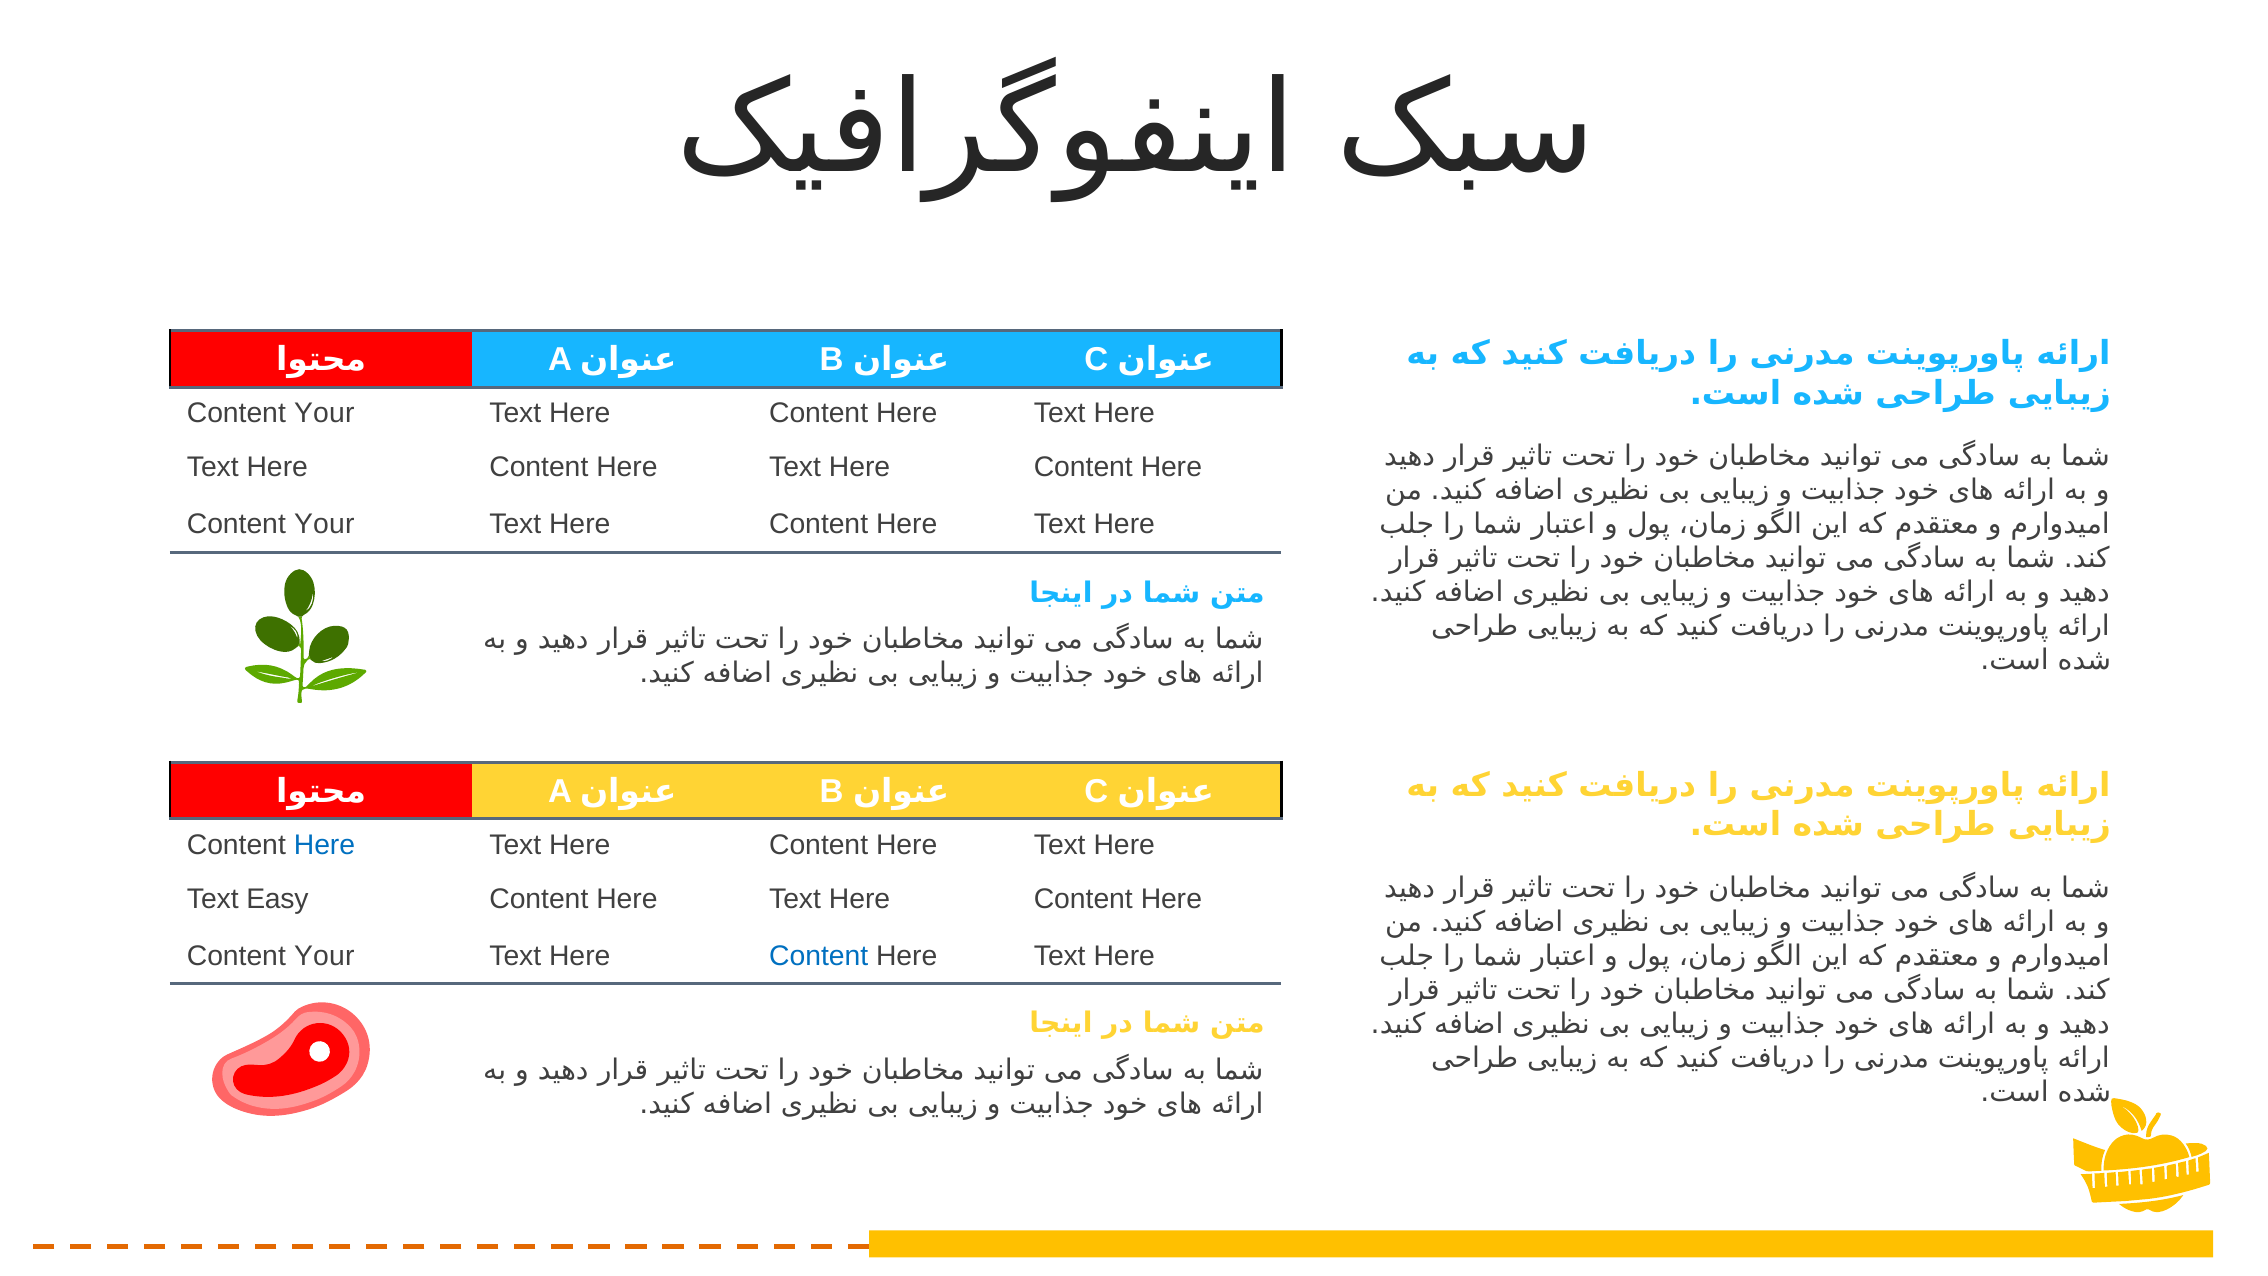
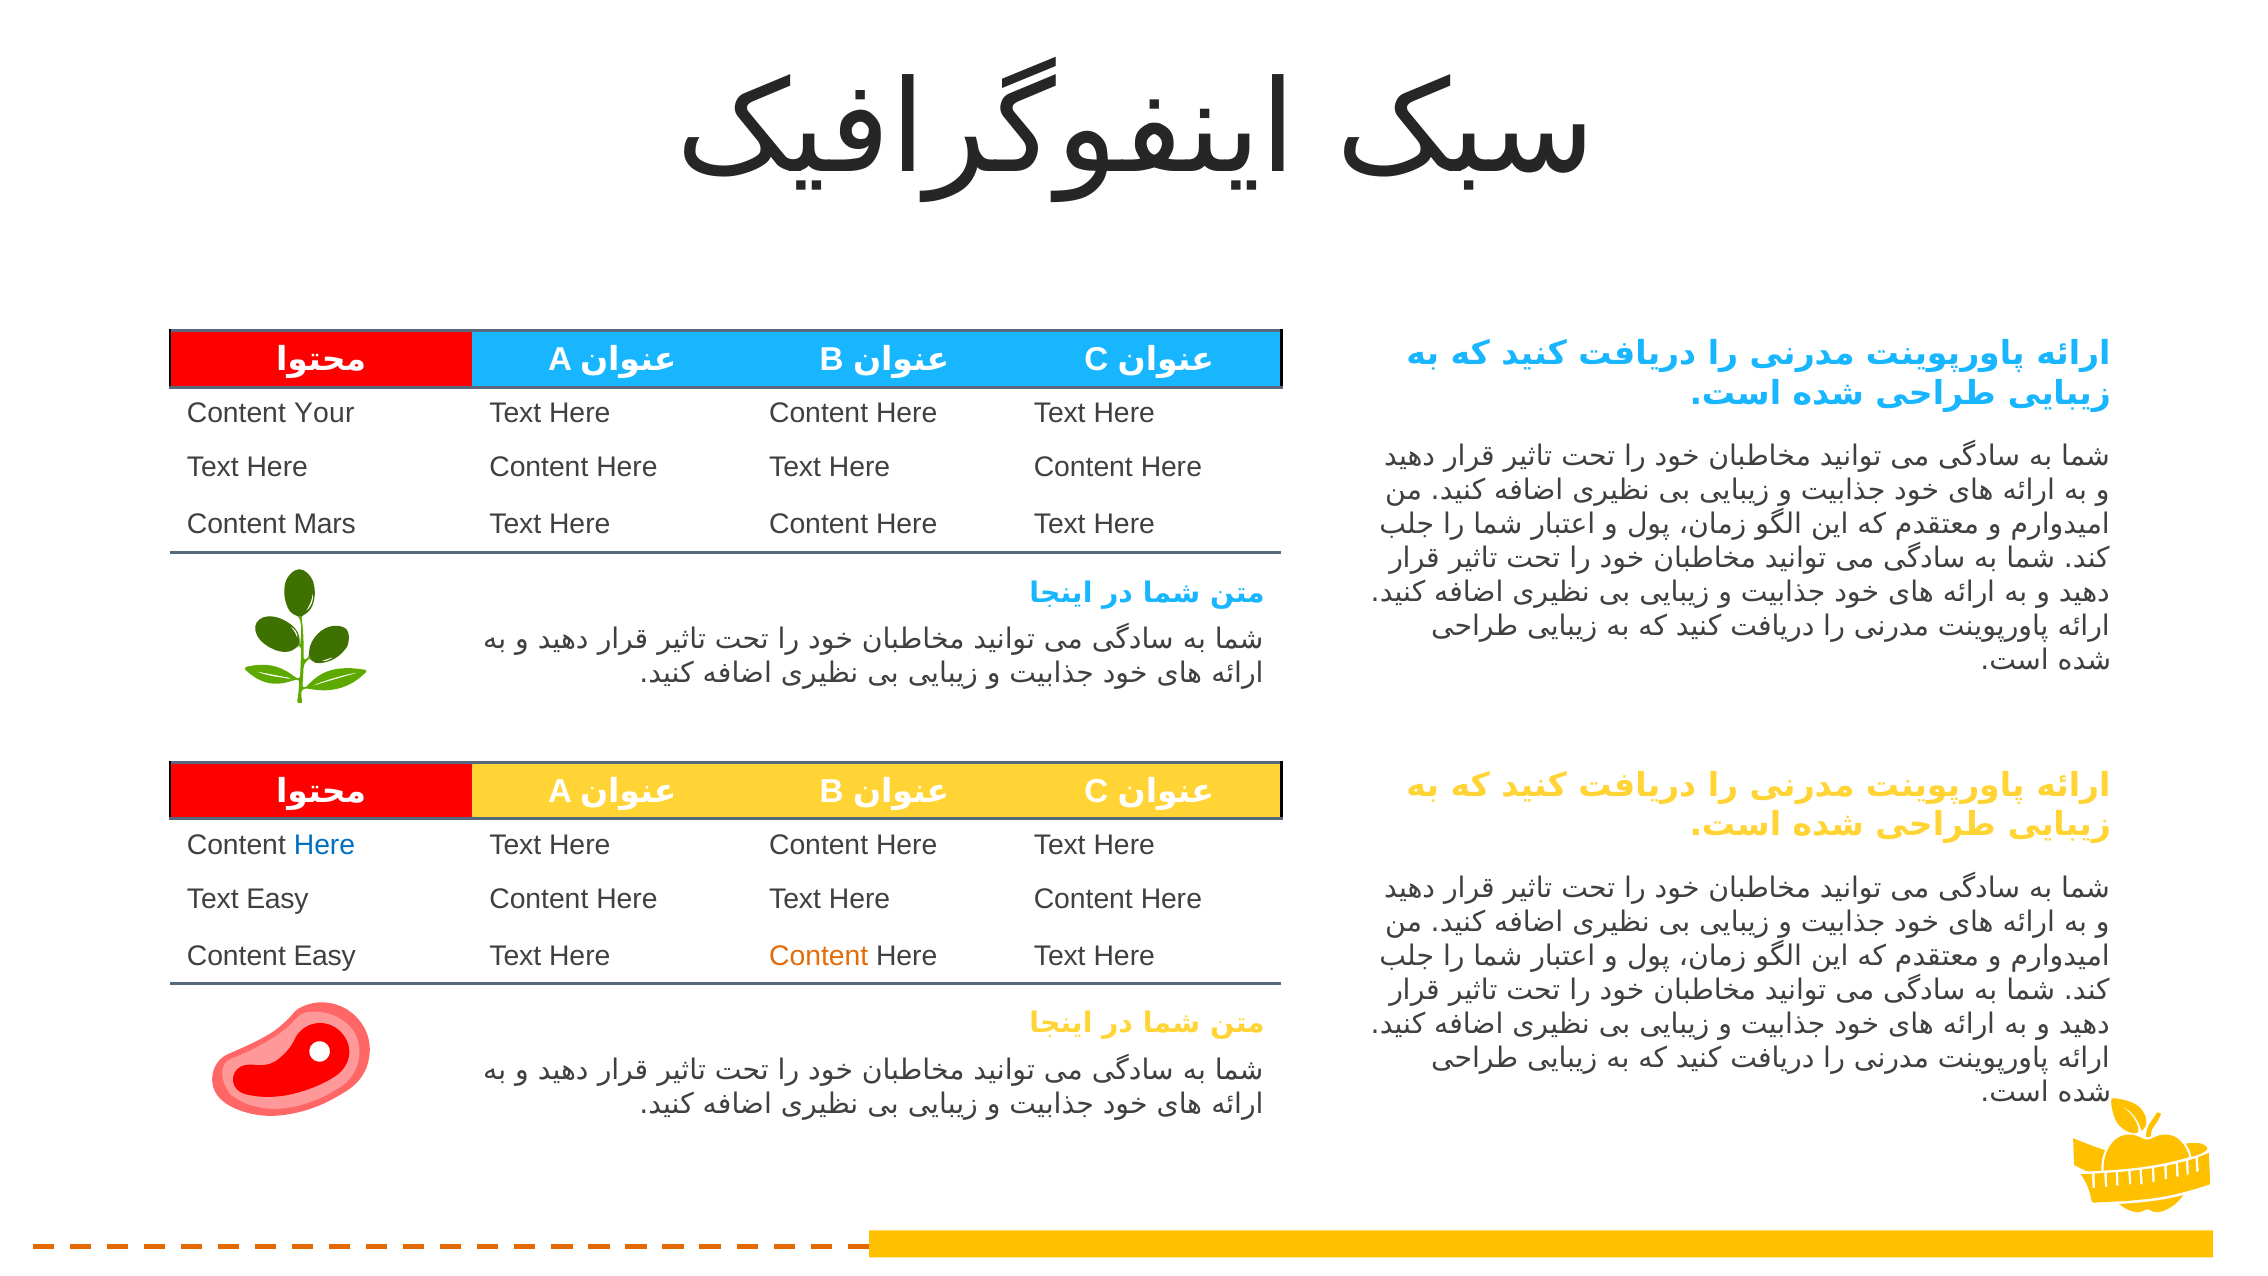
Your at (324, 524): Your -> Mars
Your at (324, 956): Your -> Easy
Content at (819, 956) colour: blue -> orange
